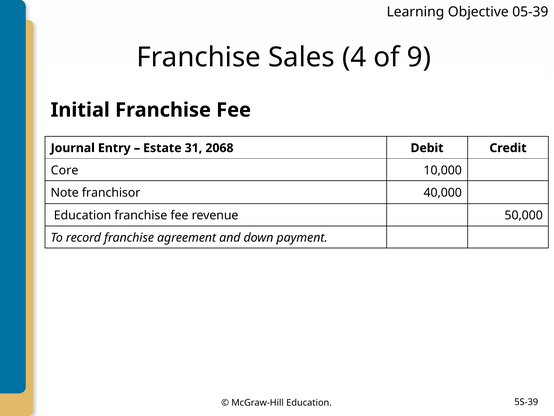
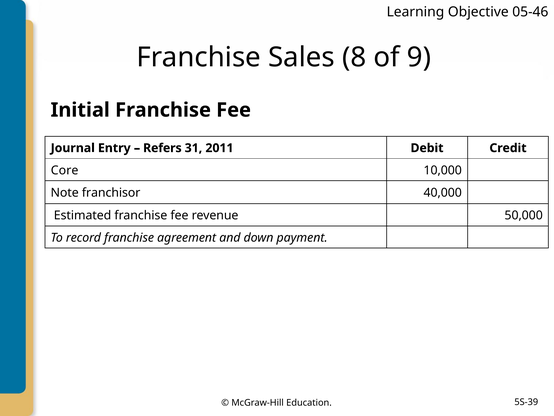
05-39: 05-39 -> 05-46
4: 4 -> 8
Estate: Estate -> Refers
2068: 2068 -> 2011
Education at (83, 215): Education -> Estimated
